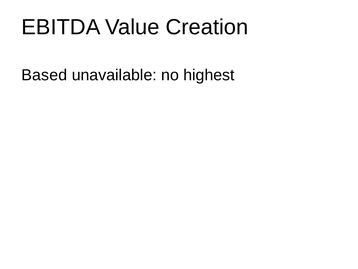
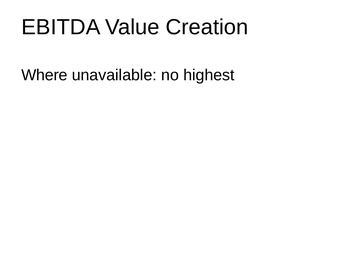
Based: Based -> Where
